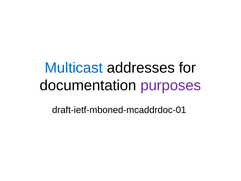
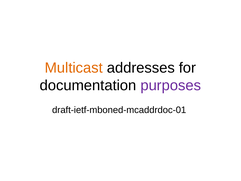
Multicast colour: blue -> orange
